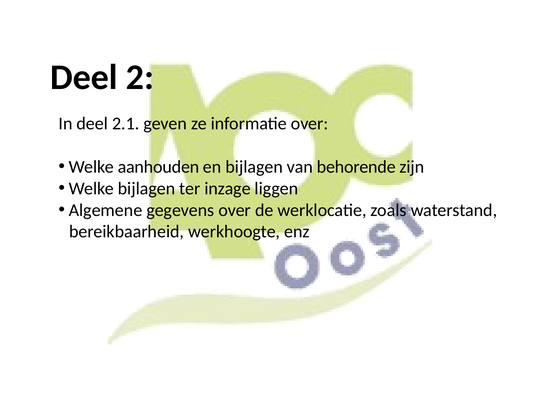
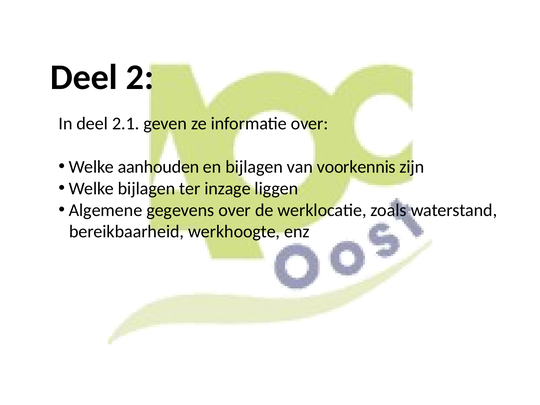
behorende: behorende -> voorkennis
